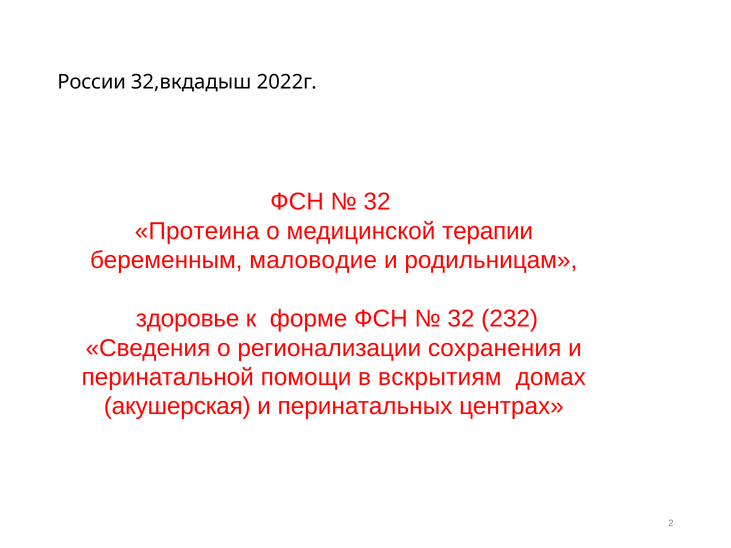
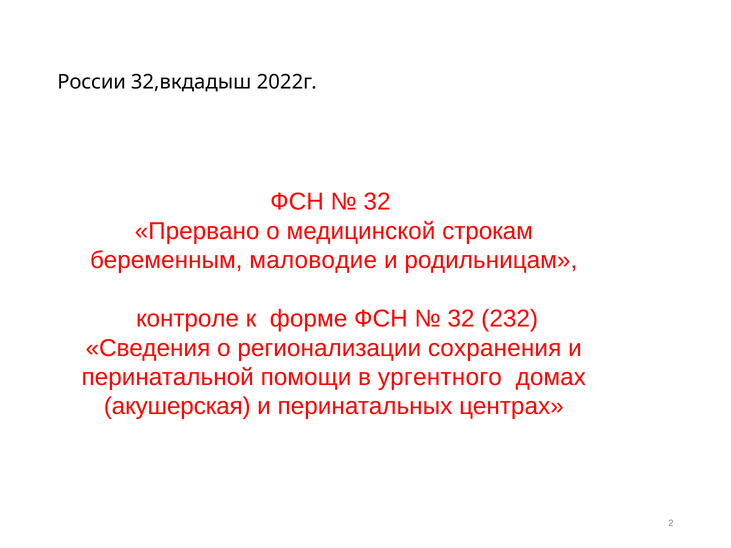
Протеина: Протеина -> Прервано
терапии: терапии -> строкам
здоровье: здоровье -> контроле
вскрытиям: вскрытиям -> ургентного
